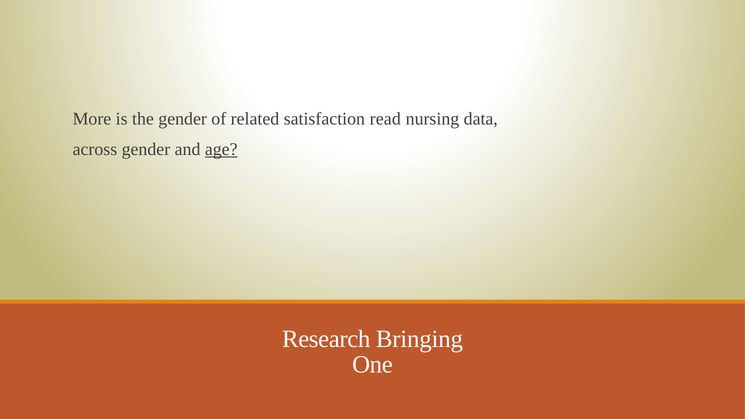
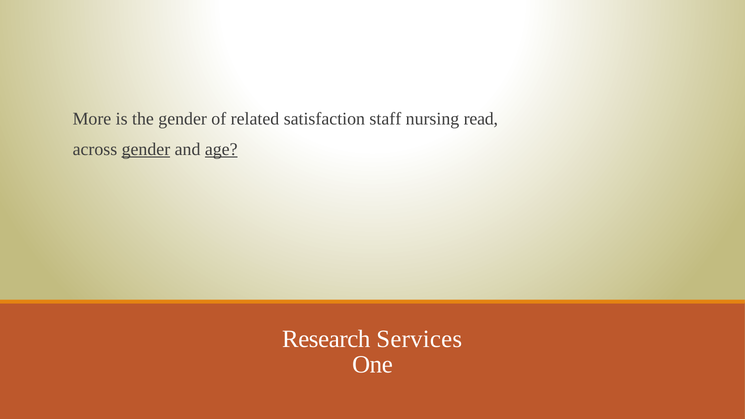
read: read -> staff
data: data -> read
gender at (146, 149) underline: none -> present
Bringing: Bringing -> Services
